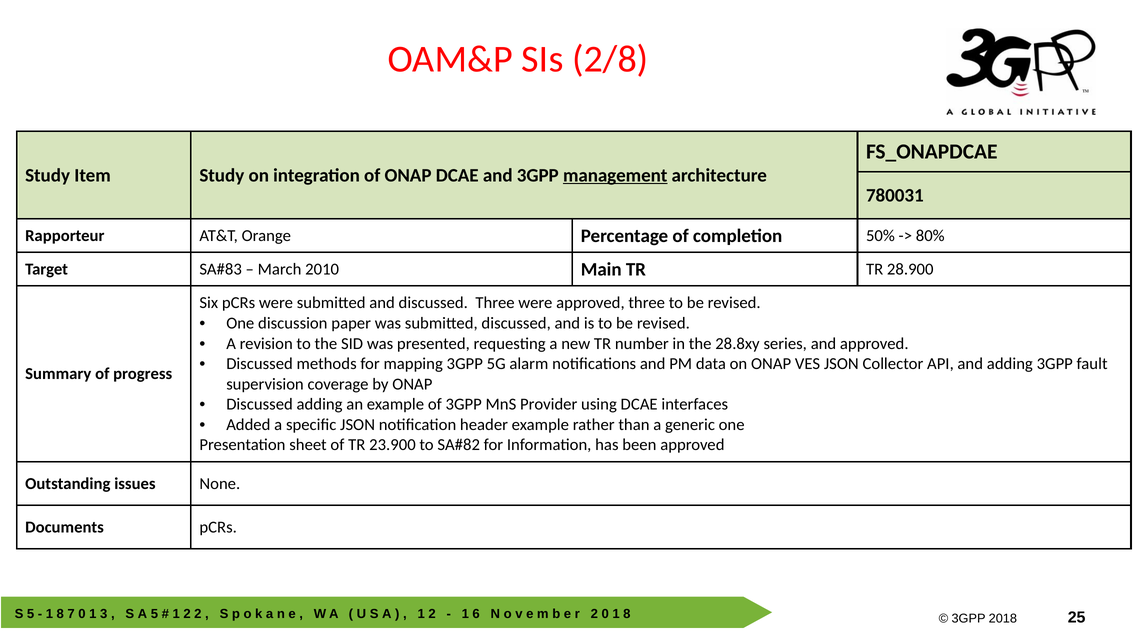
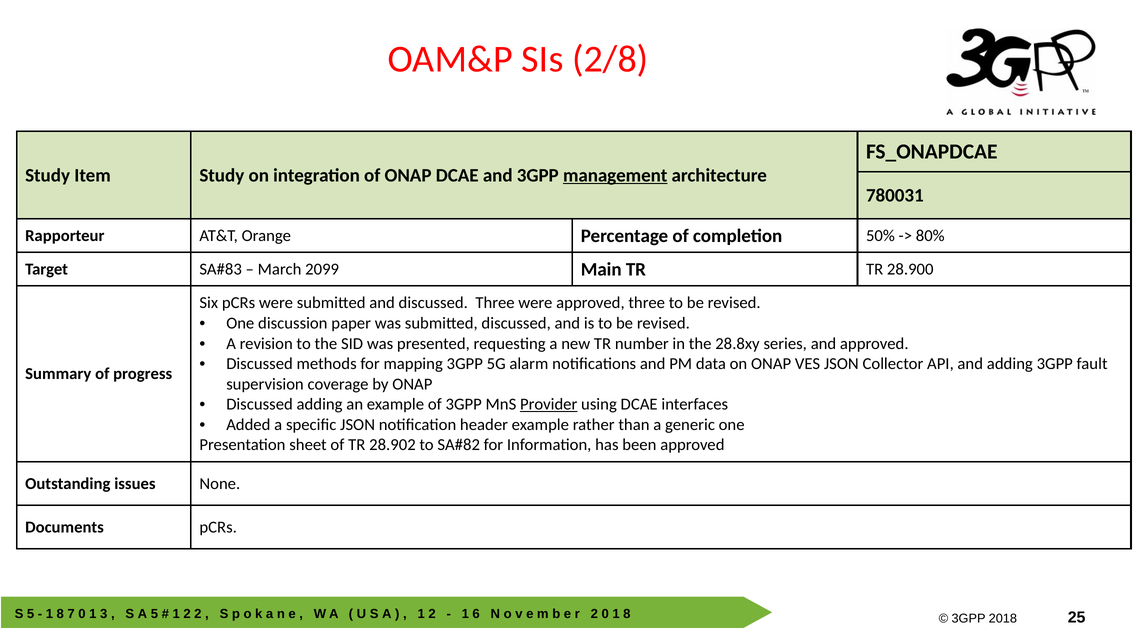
2010: 2010 -> 2099
Provider underline: none -> present
23.900: 23.900 -> 28.902
